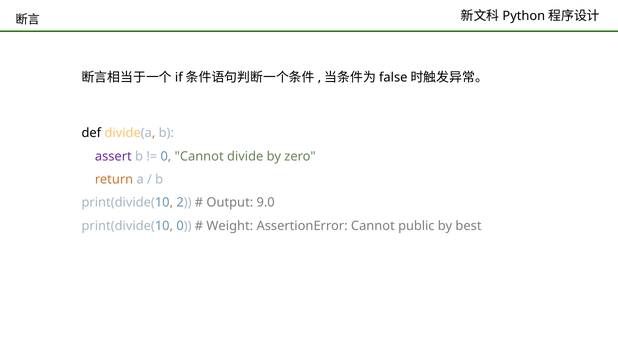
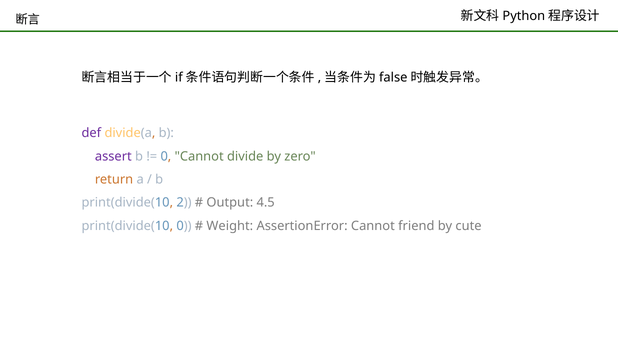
def colour: black -> purple
9.0: 9.0 -> 4.5
public: public -> friend
best: best -> cute
